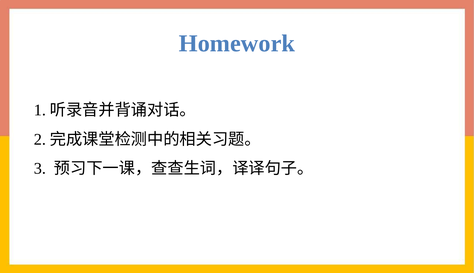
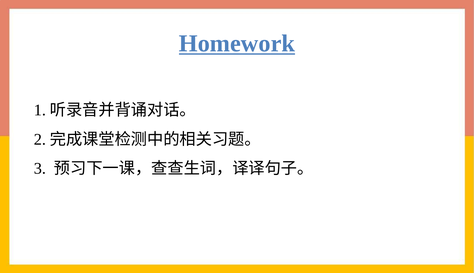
Homework underline: none -> present
